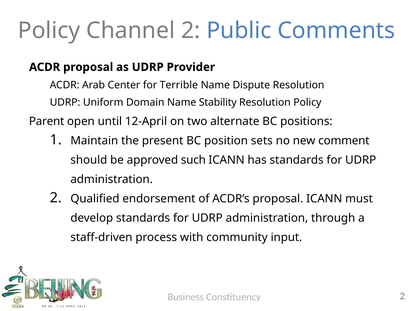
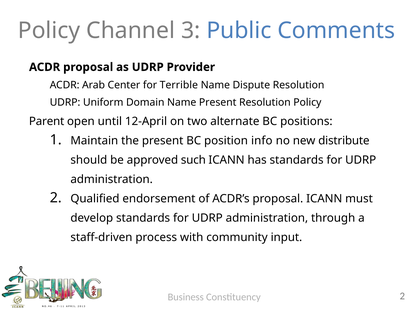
Channel 2: 2 -> 3
Name Stability: Stability -> Present
sets: sets -> info
comment: comment -> distribute
